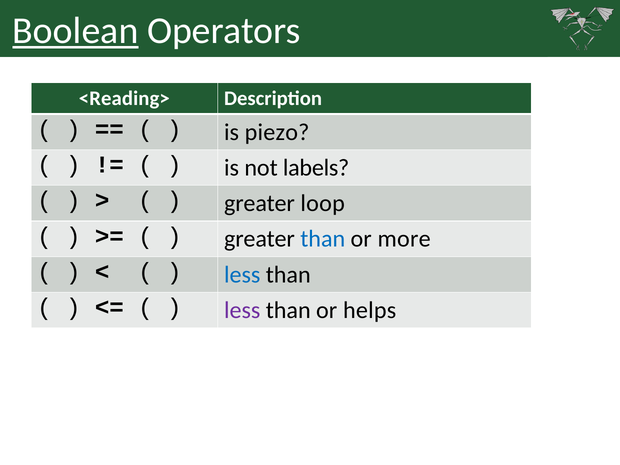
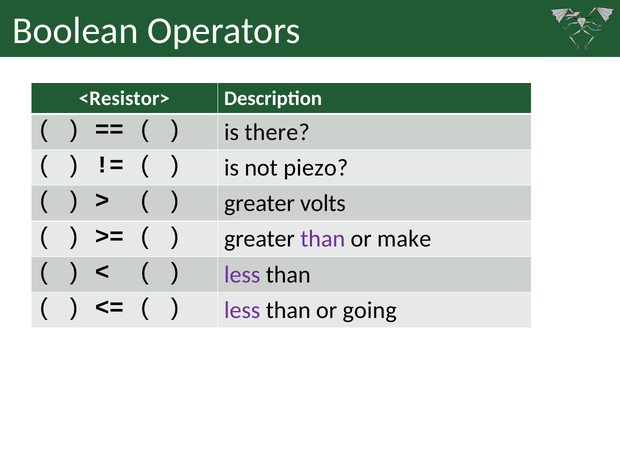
Boolean underline: present -> none
<Reading>: <Reading> -> <Resistor>
piezo: piezo -> there
labels: labels -> piezo
loop: loop -> volts
than at (323, 239) colour: blue -> purple
more: more -> make
less at (242, 275) colour: blue -> purple
helps: helps -> going
